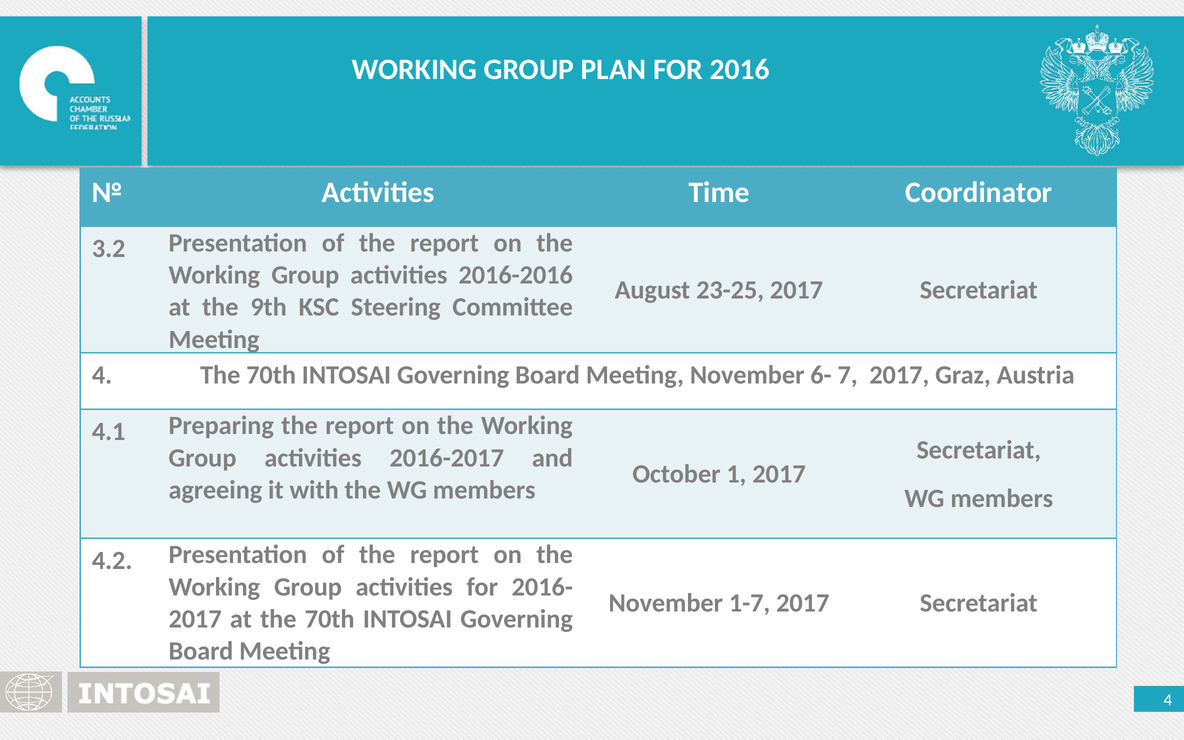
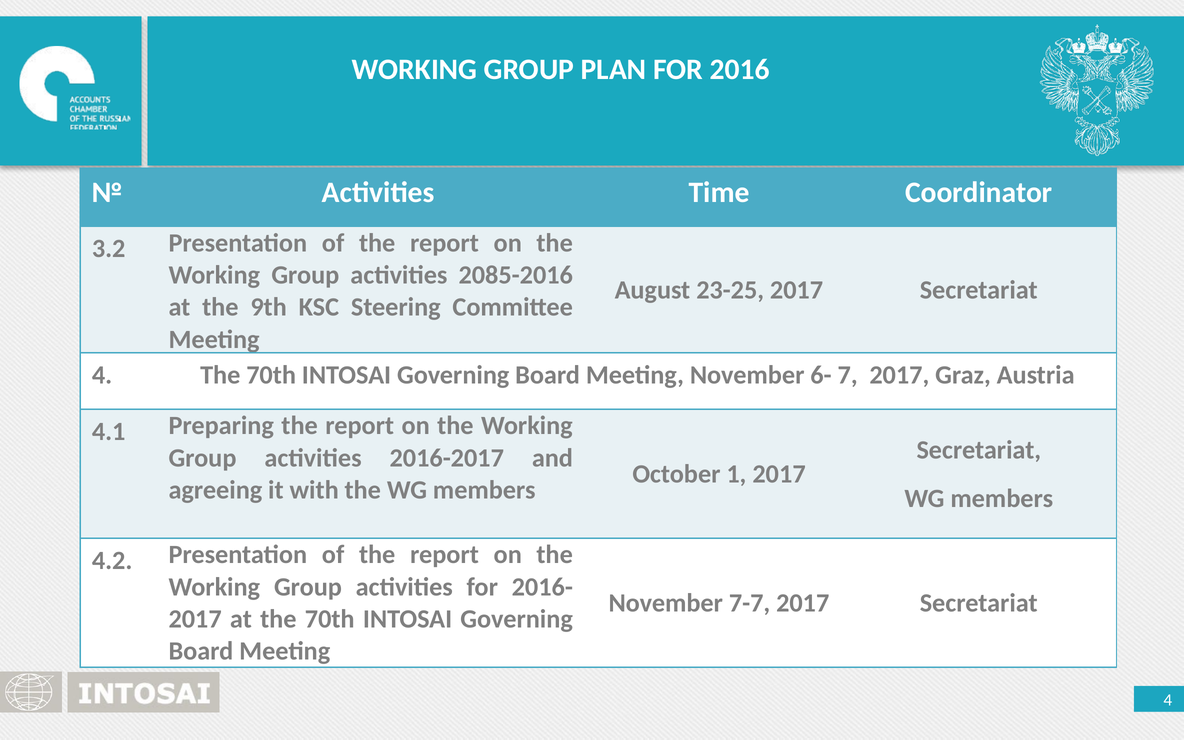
2016-2016: 2016-2016 -> 2085-2016
1-7: 1-7 -> 7-7
